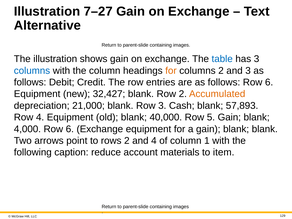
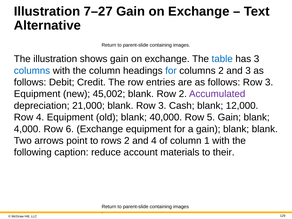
for at (171, 71) colour: orange -> blue
follows Row 6: 6 -> 3
32,427: 32,427 -> 45,002
Accumulated colour: orange -> purple
57,893: 57,893 -> 12,000
item: item -> their
